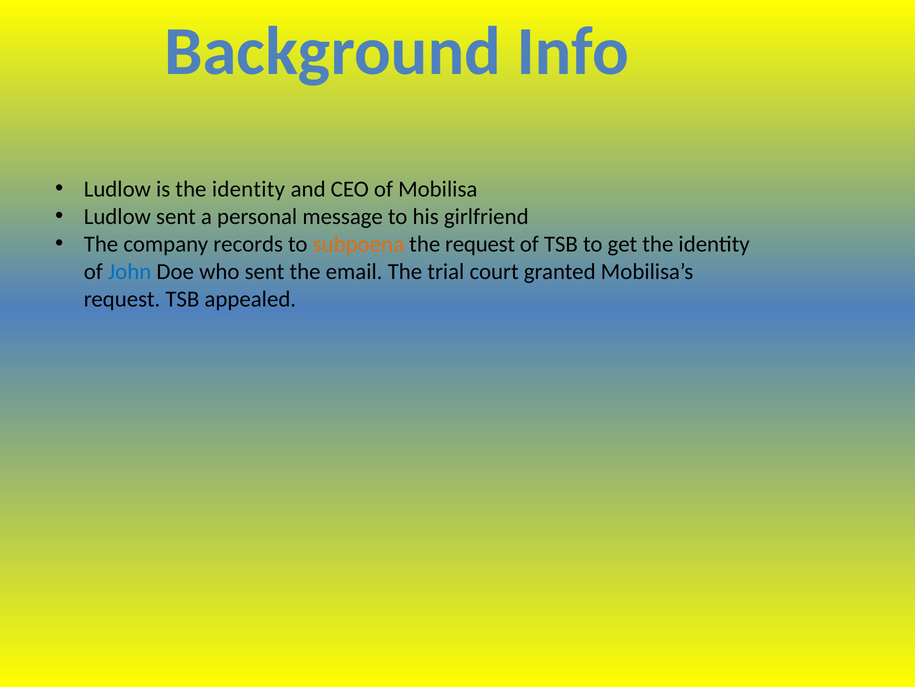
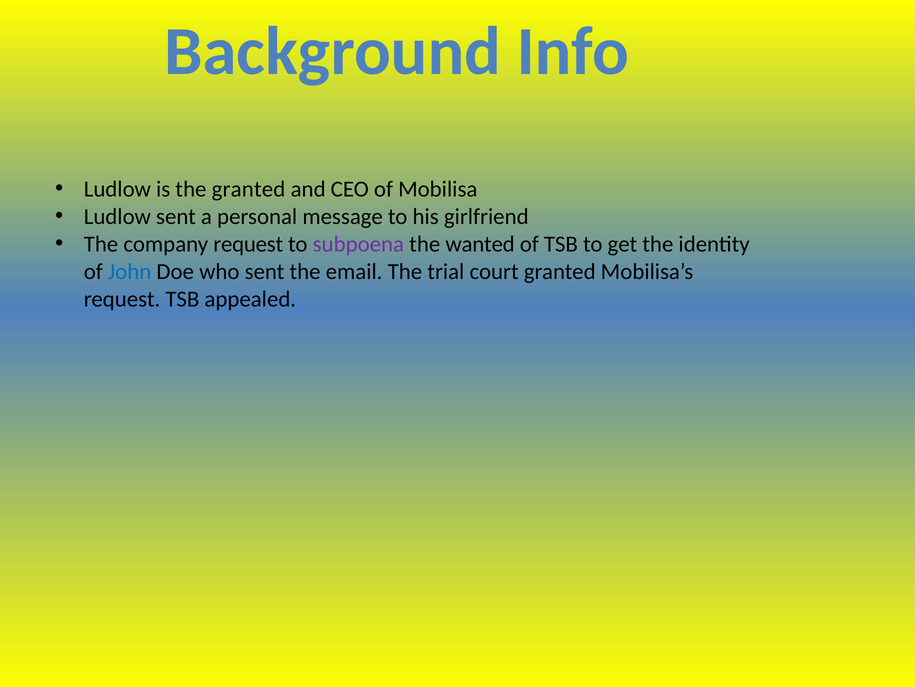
is the identity: identity -> granted
company records: records -> request
subpoena colour: orange -> purple
the request: request -> wanted
